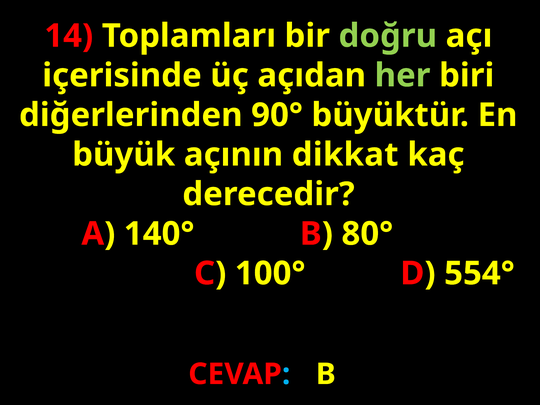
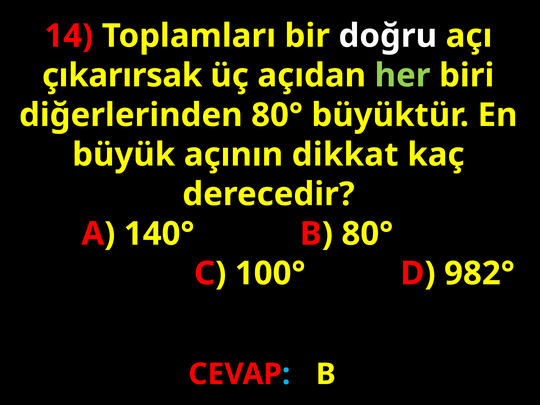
doğru colour: light green -> white
içerisinde: içerisinde -> çıkarırsak
diğerlerinden 90°: 90° -> 80°
554°: 554° -> 982°
